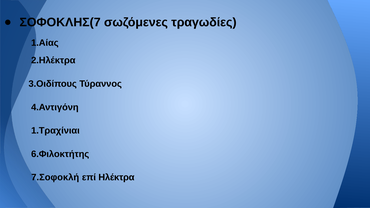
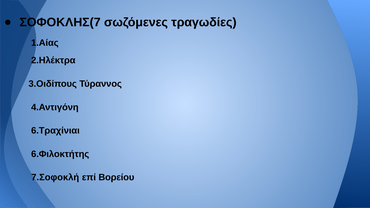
1.Τραχίνιαι: 1.Τραχίνιαι -> 6.Τραχίνιαι
Ηλέκτρα: Ηλέκτρα -> Βορείου
